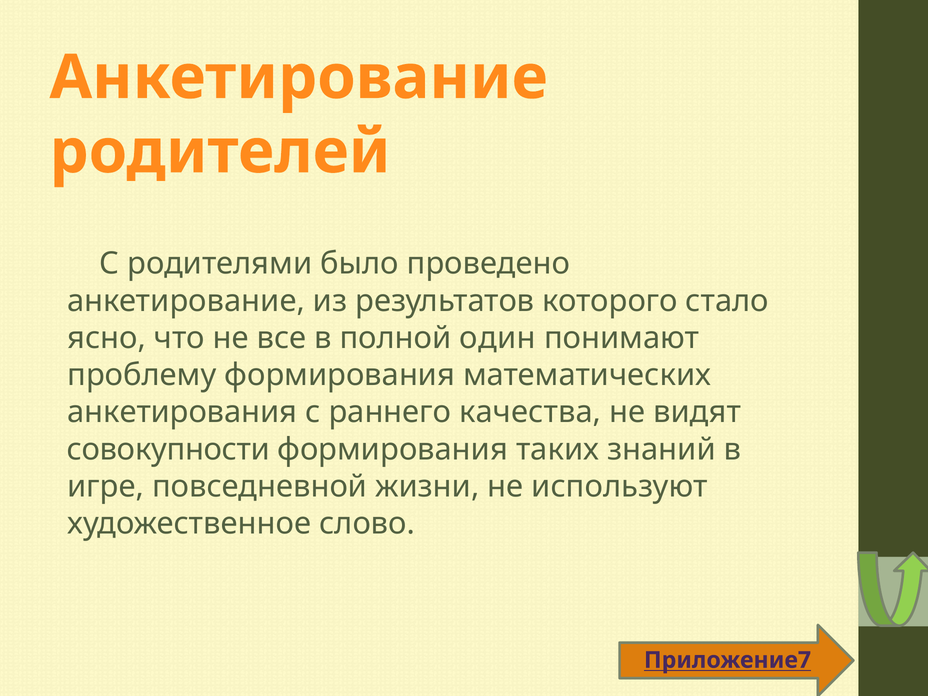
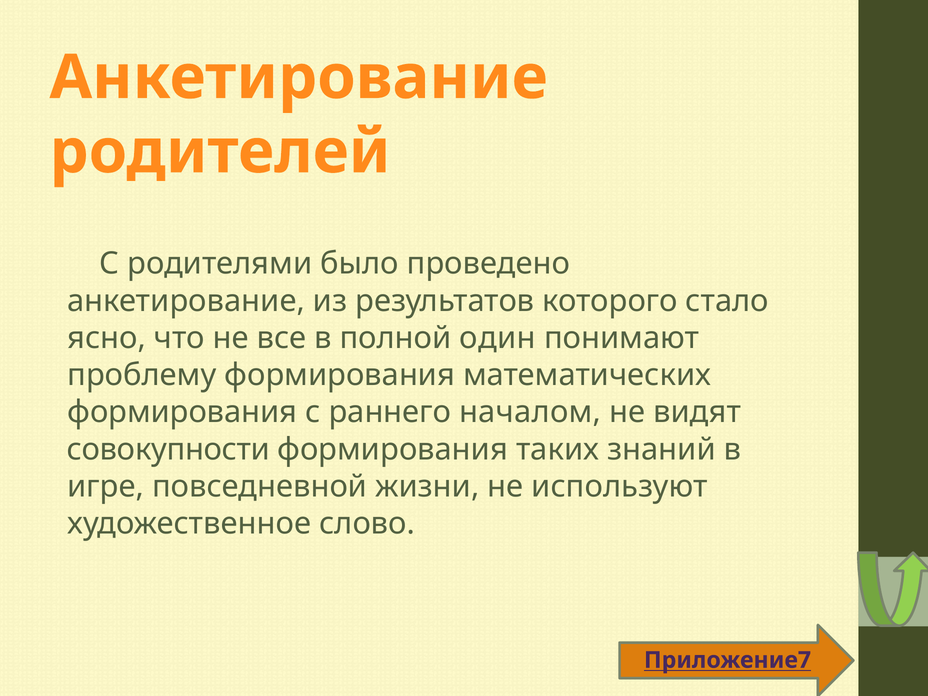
анкетирования at (182, 412): анкетирования -> формирования
качества: качества -> началом
